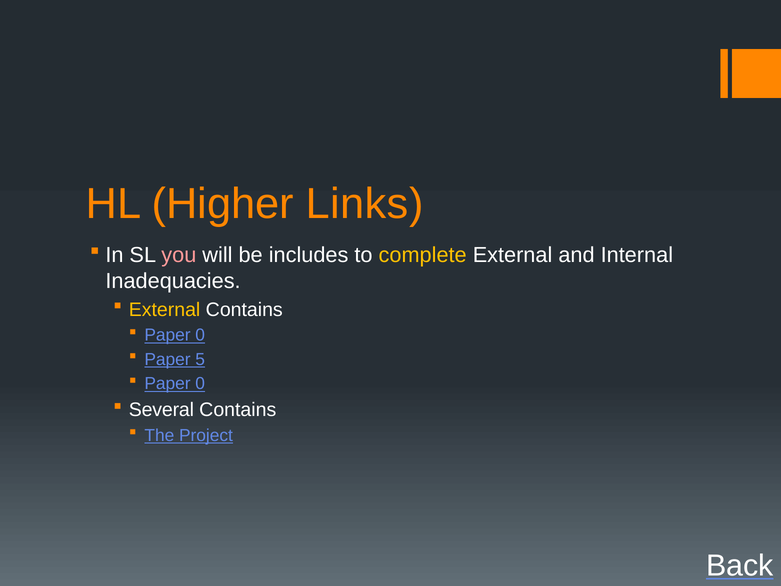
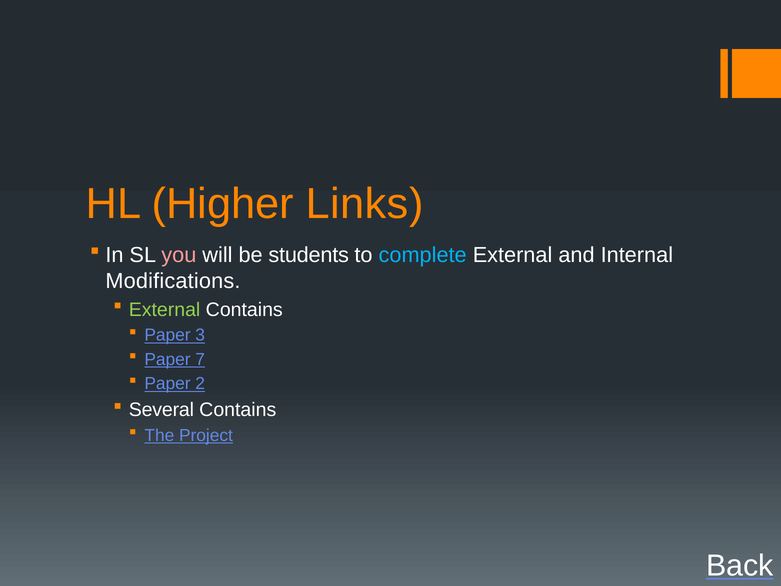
includes: includes -> students
complete colour: yellow -> light blue
Inadequacies: Inadequacies -> Modifications
External at (165, 310) colour: yellow -> light green
0 at (200, 335): 0 -> 3
5: 5 -> 7
0 at (200, 384): 0 -> 2
